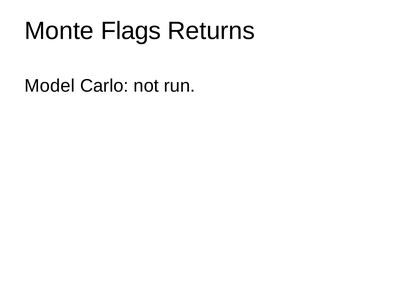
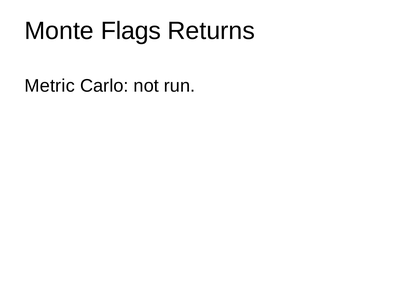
Model: Model -> Metric
